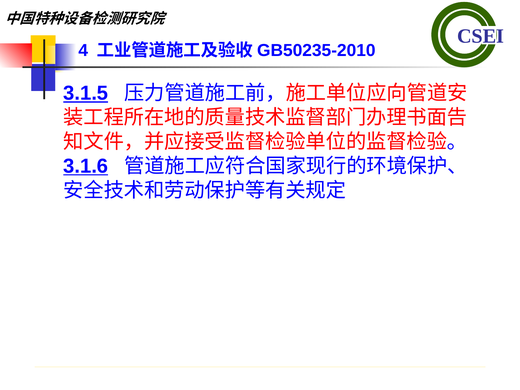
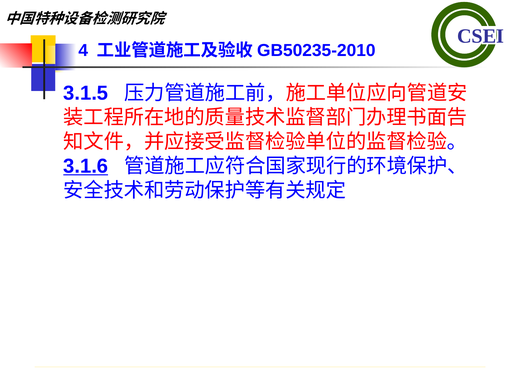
3.1.5 underline: present -> none
